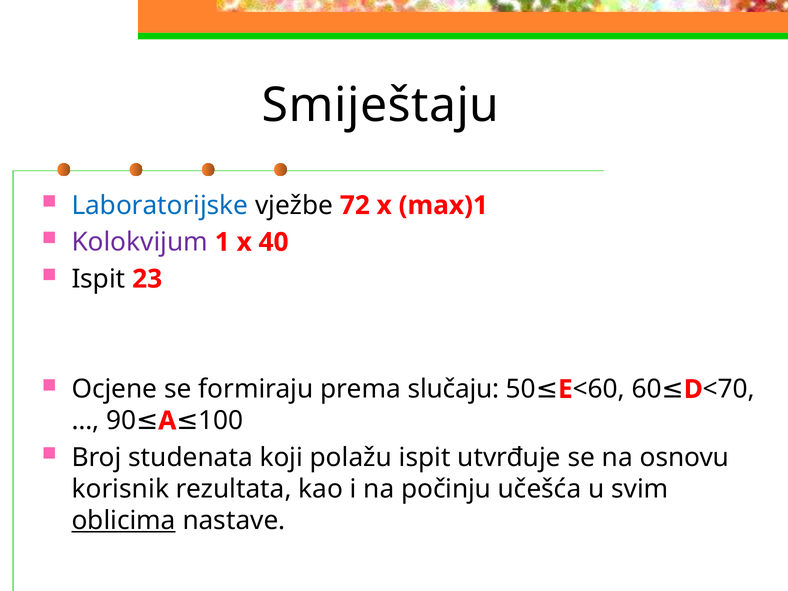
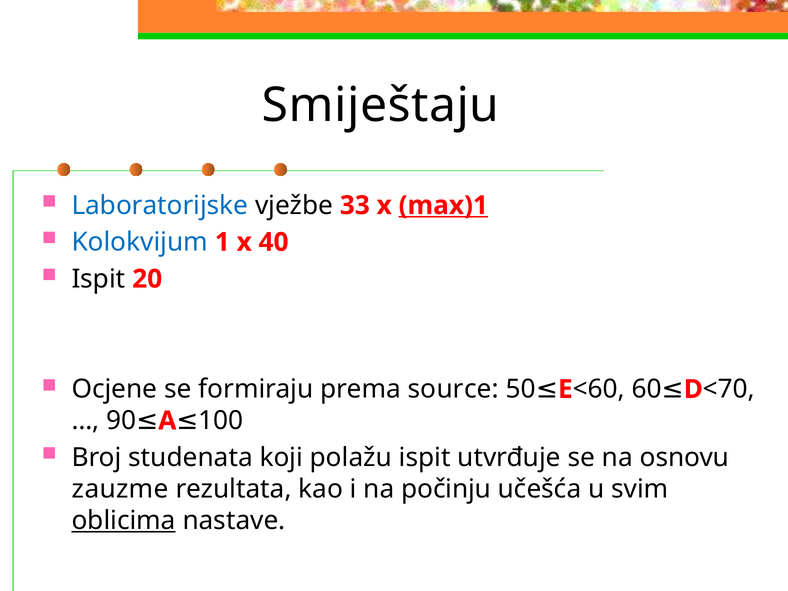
72: 72 -> 33
max)1 underline: none -> present
Kolokvijum colour: purple -> blue
23: 23 -> 20
slučaju: slučaju -> source
korisnik: korisnik -> zauzme
